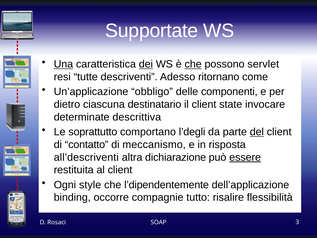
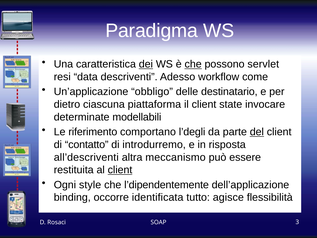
Supportate: Supportate -> Paradigma
Una underline: present -> none
tutte: tutte -> data
ritornano: ritornano -> workflow
componenti: componenti -> destinatario
destinatario: destinatario -> piattaforma
descrittiva: descrittiva -> modellabili
soprattutto: soprattutto -> riferimento
meccanismo: meccanismo -> introdurremo
dichiarazione: dichiarazione -> meccanismo
essere underline: present -> none
client at (120, 170) underline: none -> present
compagnie: compagnie -> identificata
risalire: risalire -> agisce
